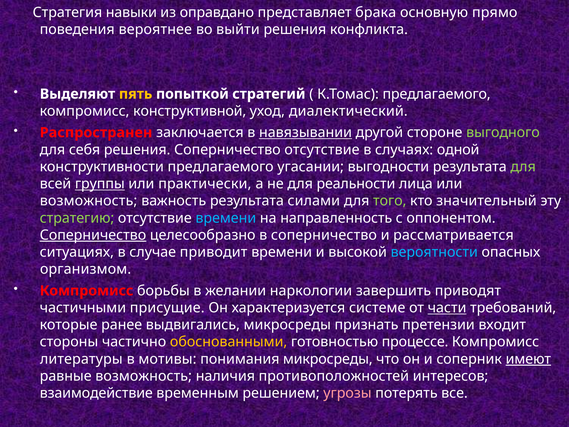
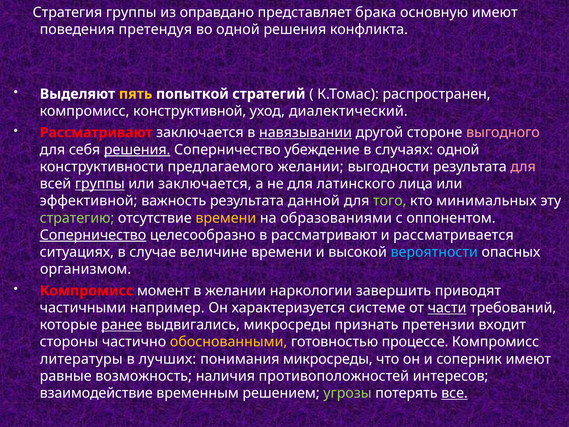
Стратегия навыки: навыки -> группы
основную прямо: прямо -> имеют
вероятнее: вероятнее -> претендуя
во выйти: выйти -> одной
К.Томас предлагаемого: предлагаемого -> распространен
Распространен at (96, 132): Распространен -> Рассматривают
выгодного colour: light green -> pink
решения at (137, 150) underline: none -> present
Соперничество отсутствие: отсутствие -> убеждение
предлагаемого угасании: угасании -> желании
для at (523, 167) colour: light green -> pink
или практически: практически -> заключается
реальности: реальности -> латинского
возможность at (89, 201): возможность -> эффективной
силами: силами -> данной
значительный: значительный -> минимальных
времени at (226, 218) colour: light blue -> yellow
направленность: направленность -> образованиями
в соперничество: соперничество -> рассматривают
приводит: приводит -> величине
борьбы: борьбы -> момент
присущие: присущие -> например
ранее underline: none -> present
мотивы: мотивы -> лучших
имеют at (528, 359) underline: present -> none
угрозы colour: pink -> light green
все underline: none -> present
